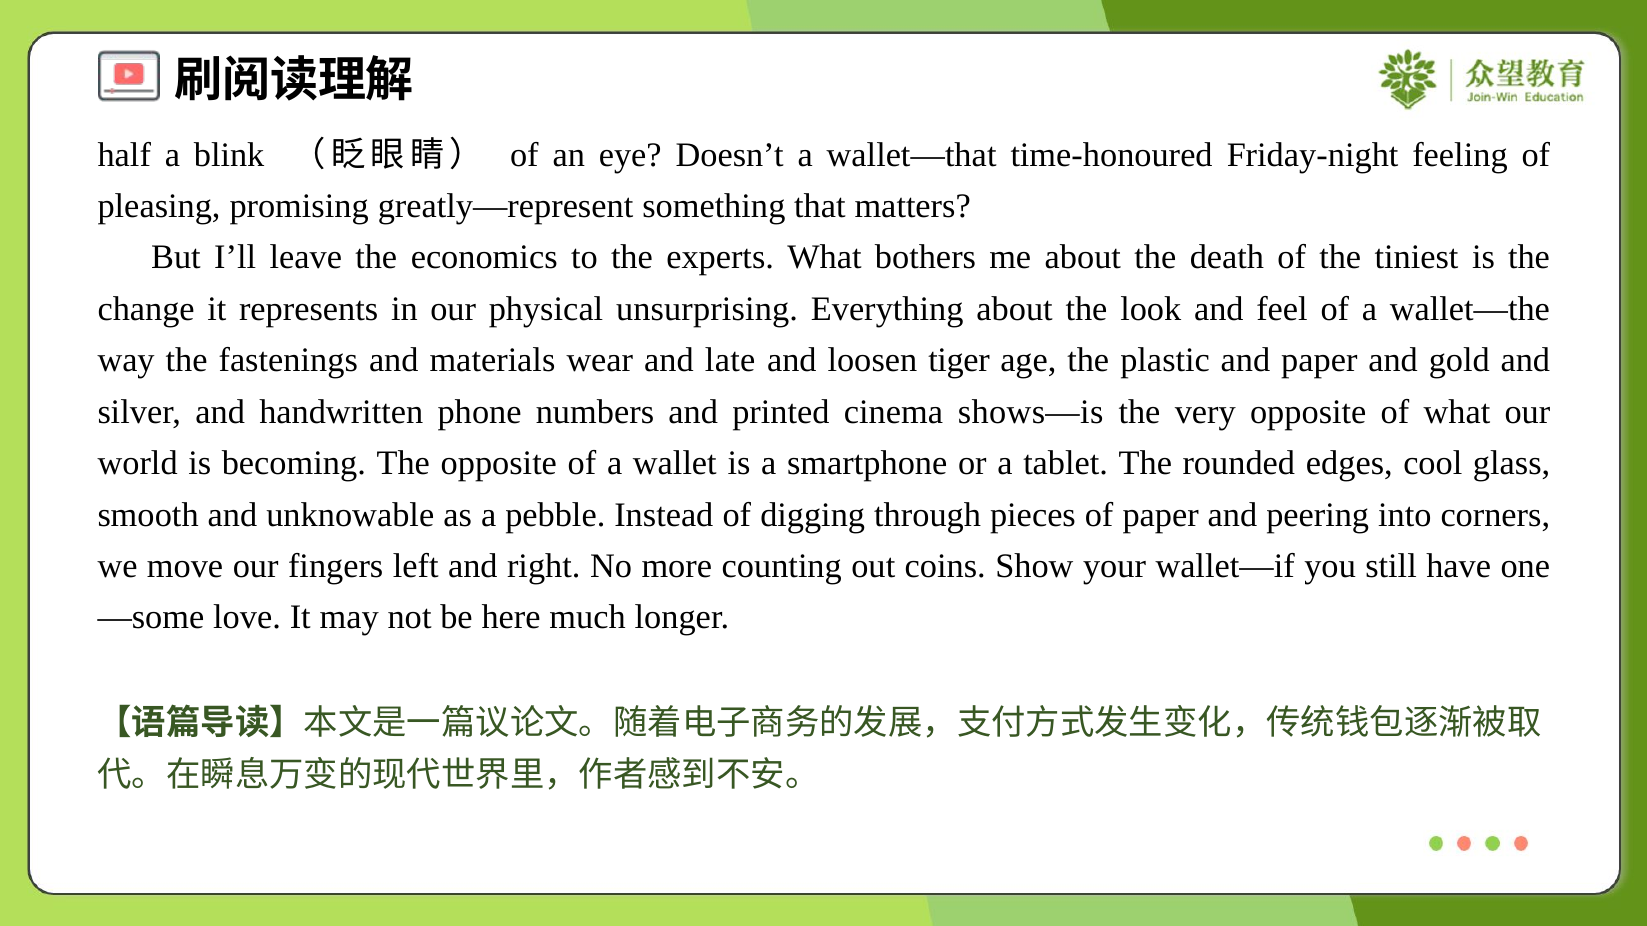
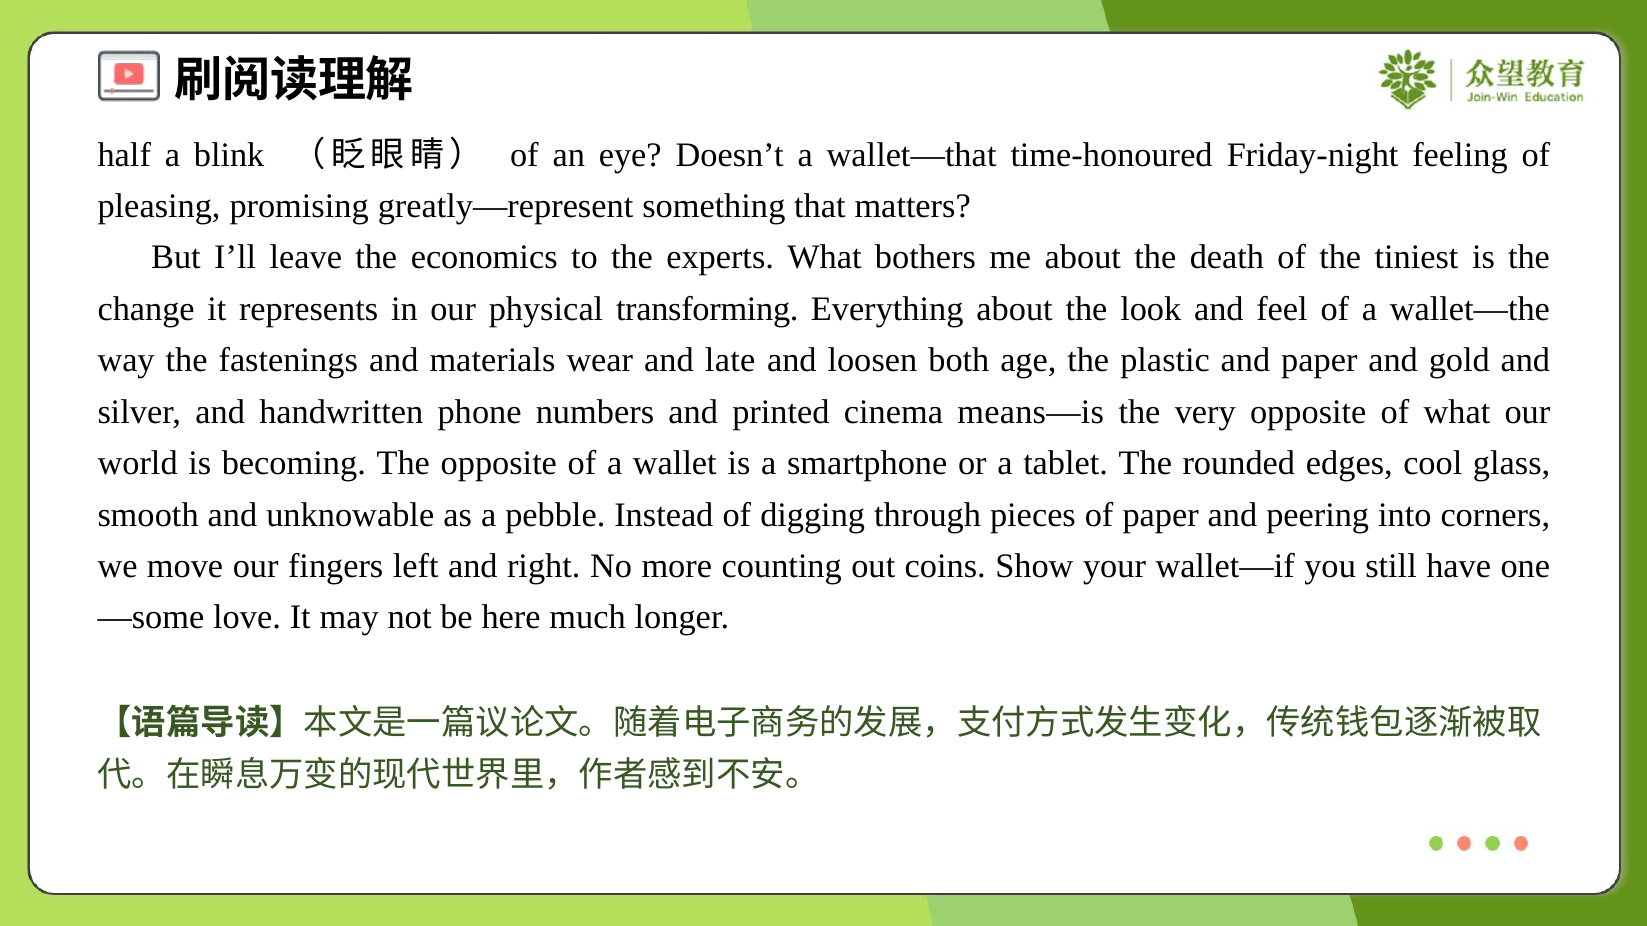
unsurprising: unsurprising -> transforming
tiger: tiger -> both
shows—is: shows—is -> means—is
